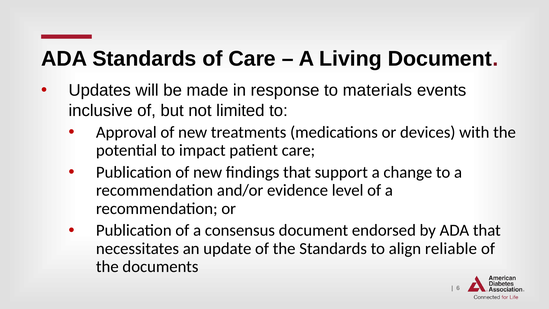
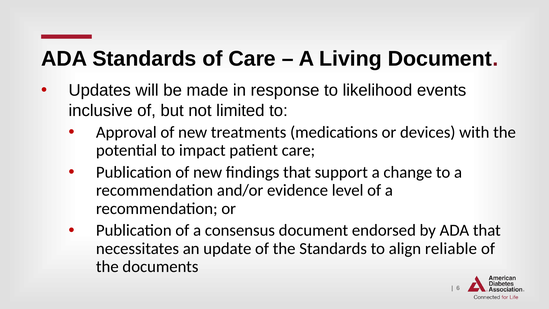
materials: materials -> likelihood
